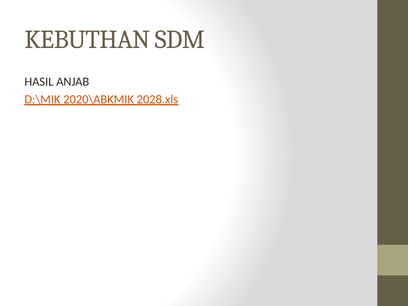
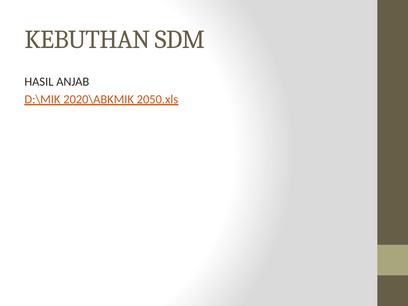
2028.xls: 2028.xls -> 2050.xls
